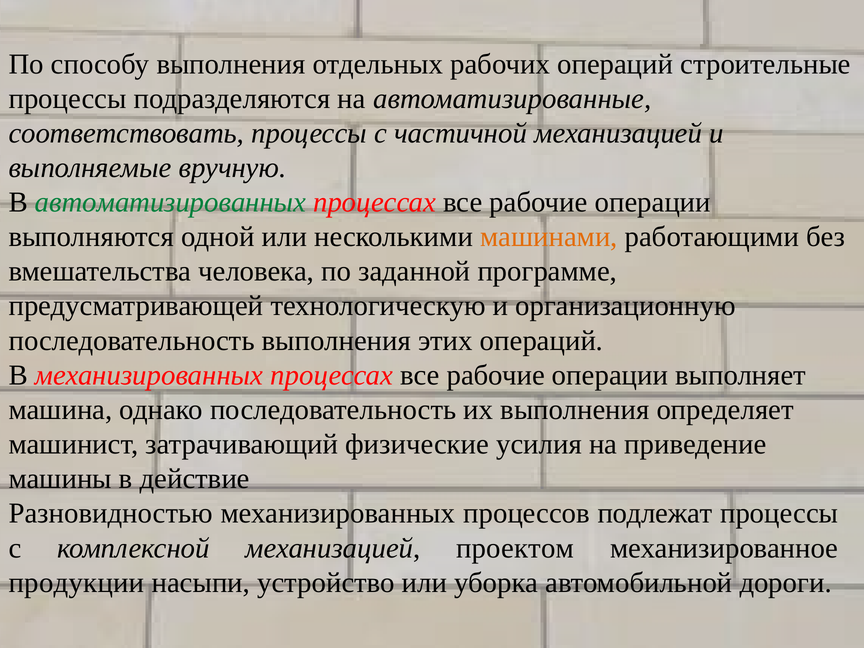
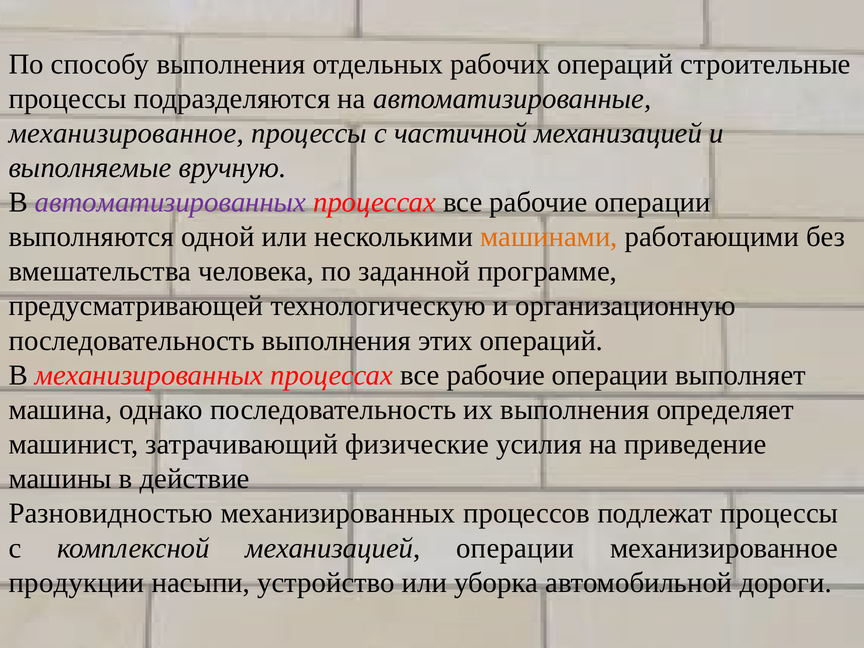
соответствовать at (126, 133): соответствовать -> механизированное
автоматизированных colour: green -> purple
механизацией проектом: проектом -> операции
